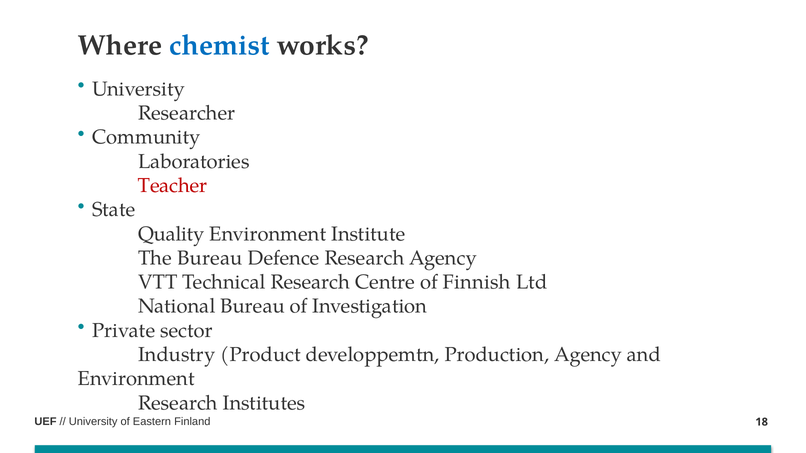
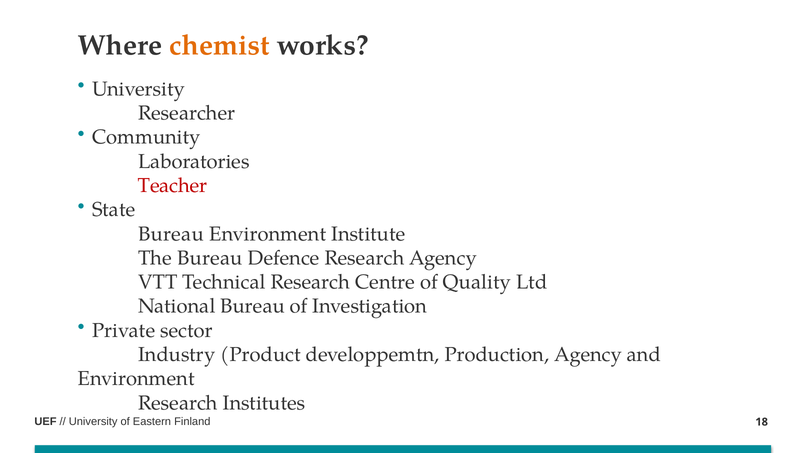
chemist colour: blue -> orange
Quality at (171, 234): Quality -> Bureau
Finnish: Finnish -> Quality
